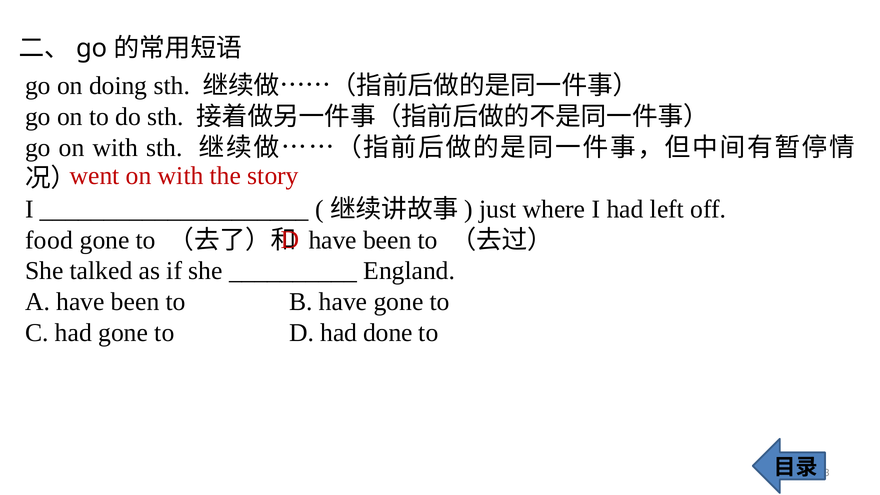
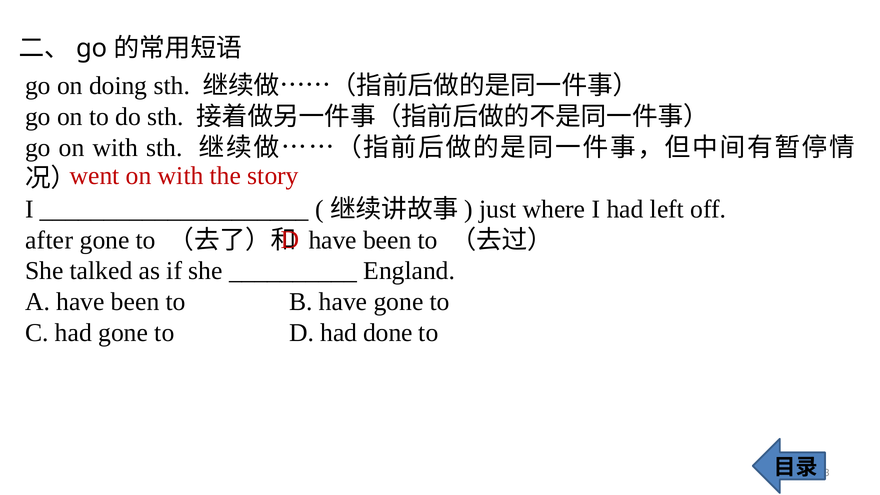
food: food -> after
